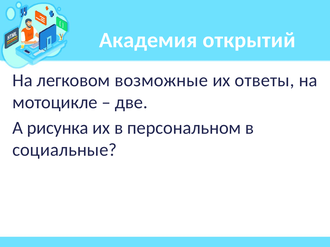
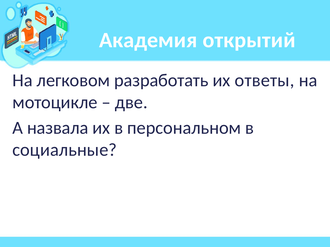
возможные: возможные -> разработать
рисунка: рисунка -> назвала
